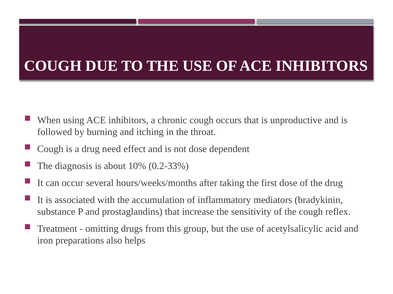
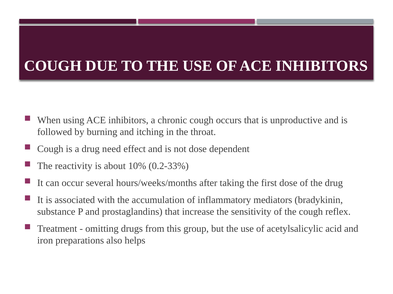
diagnosis: diagnosis -> reactivity
